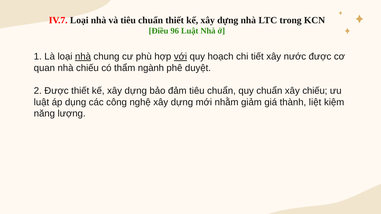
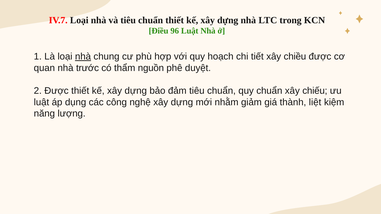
với underline: present -> none
nước: nước -> chiều
nhà chiếu: chiếu -> trước
ngành: ngành -> nguồn
